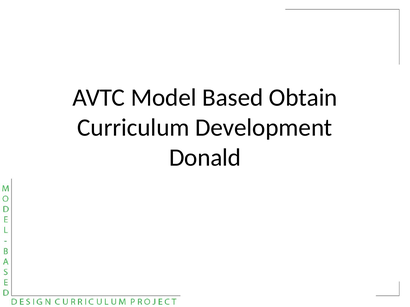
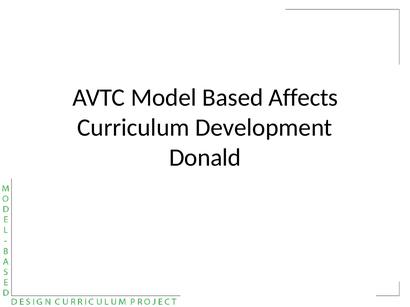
Obtain: Obtain -> Affects
